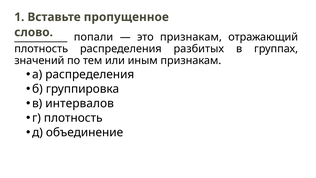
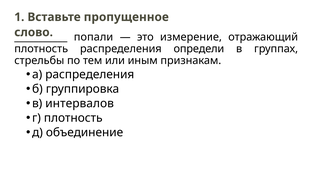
это признакам: признакам -> измерение
разбитых: разбитых -> определи
значений: значений -> стрельбы
